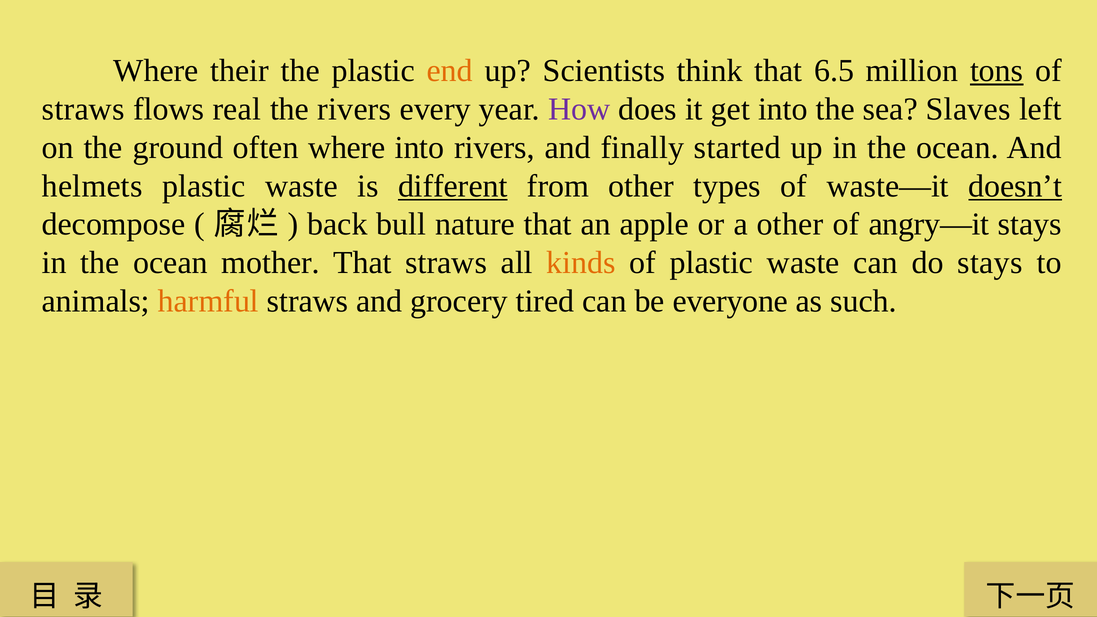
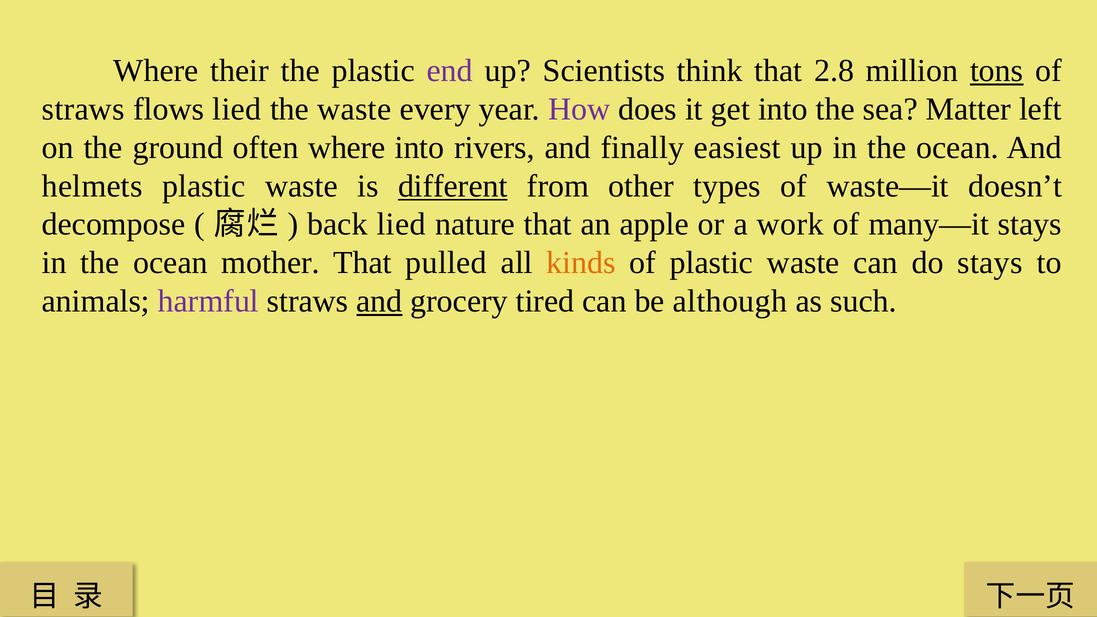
end colour: orange -> purple
6.5: 6.5 -> 2.8
flows real: real -> lied
the rivers: rivers -> waste
Slaves: Slaves -> Matter
started: started -> easiest
doesn’t underline: present -> none
back bull: bull -> lied
a other: other -> work
angry—it: angry—it -> many—it
That straws: straws -> pulled
harmful colour: orange -> purple
and at (379, 301) underline: none -> present
everyone: everyone -> although
